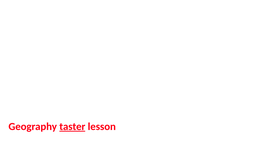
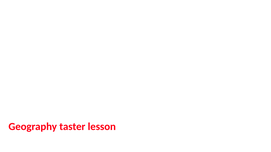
taster underline: present -> none
